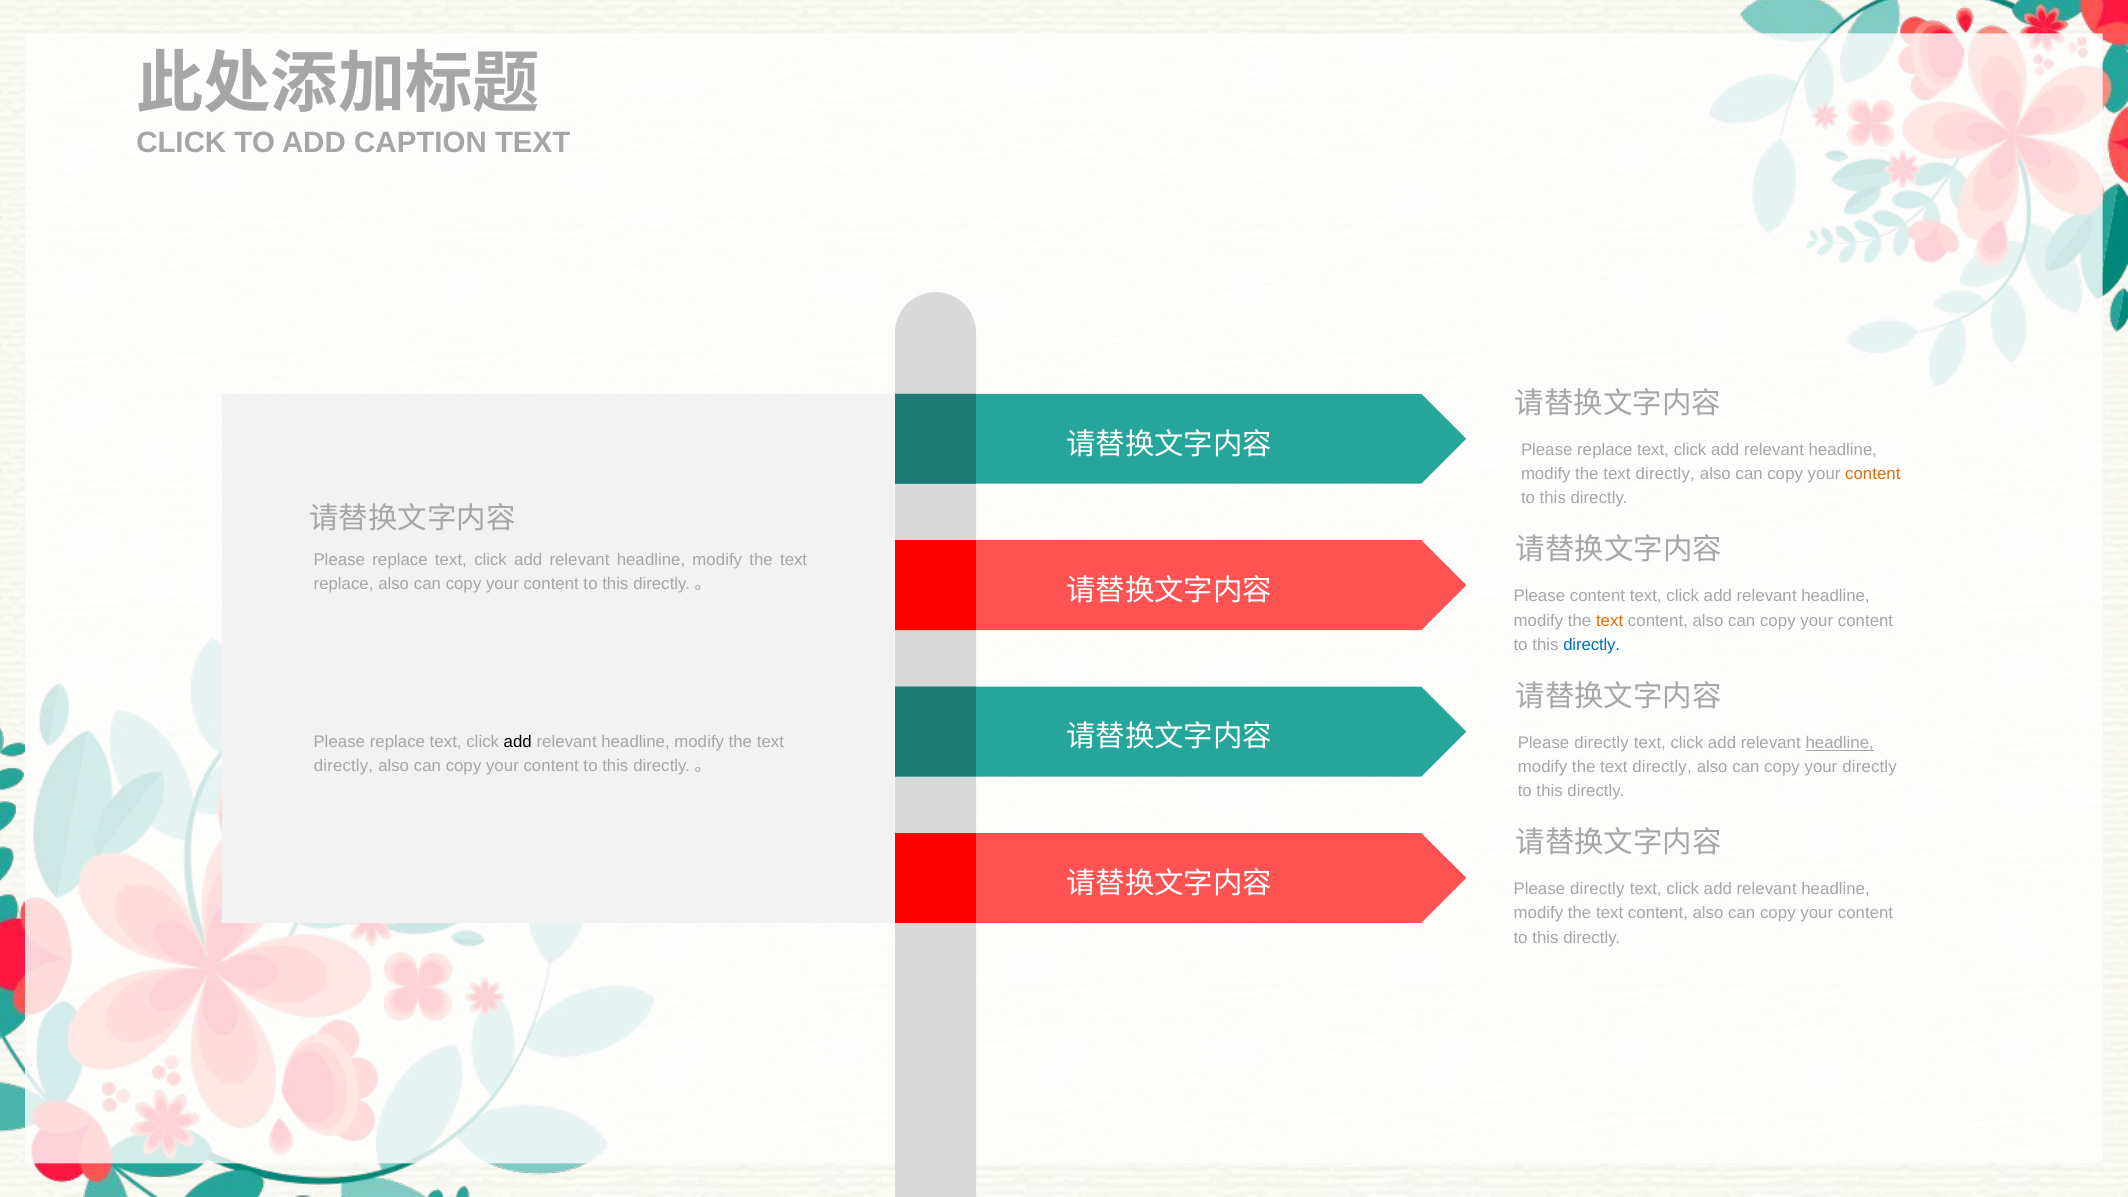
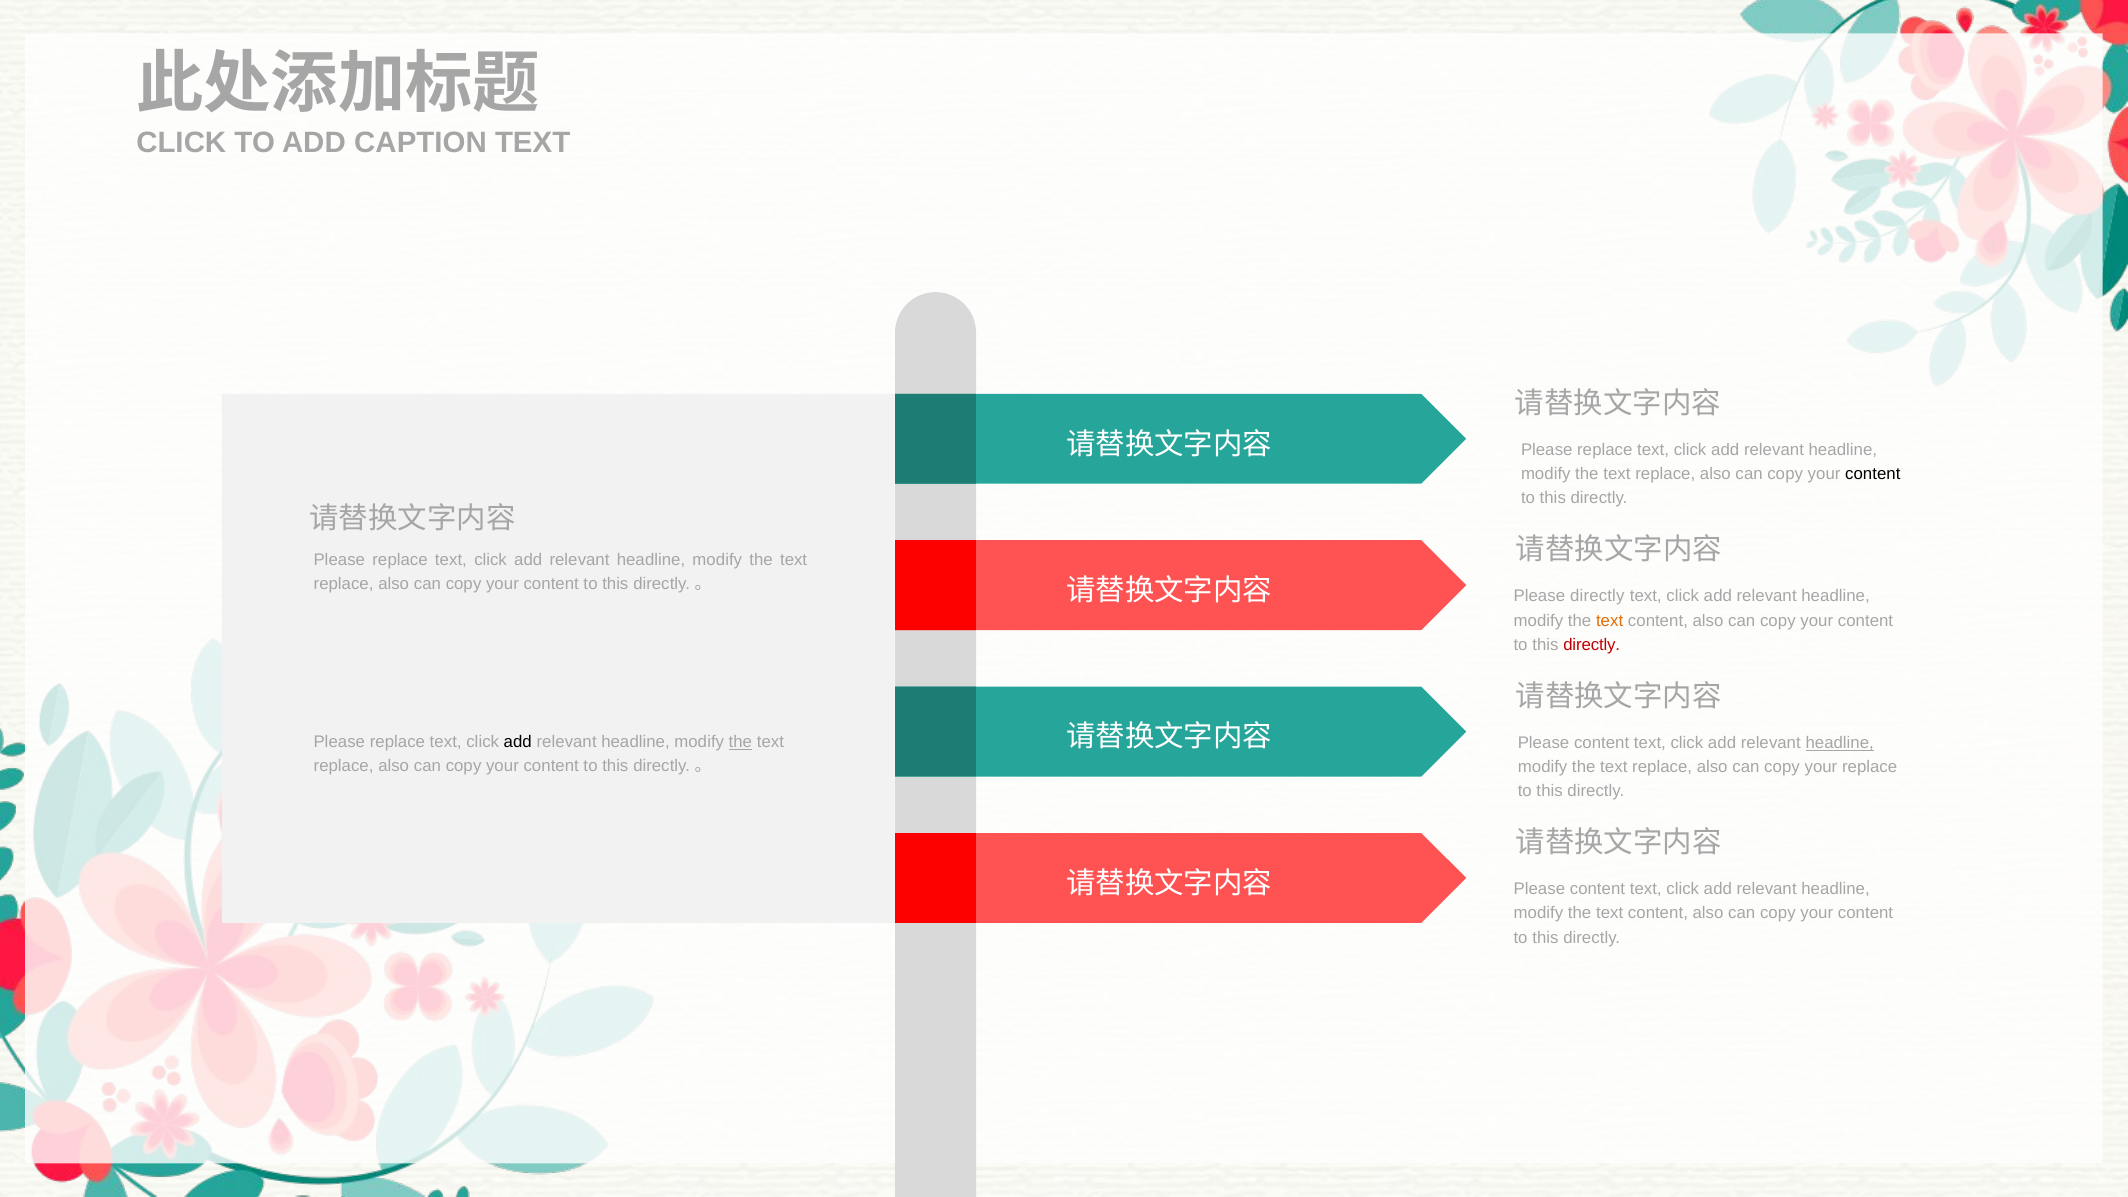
directly at (1665, 474): directly -> replace
content at (1873, 474) colour: orange -> black
Please content: content -> directly
directly at (1592, 645) colour: blue -> red
the at (740, 742) underline: none -> present
directly at (1602, 743): directly -> content
directly at (343, 766): directly -> replace
directly at (1662, 767): directly -> replace
your directly: directly -> replace
directly at (1597, 889): directly -> content
